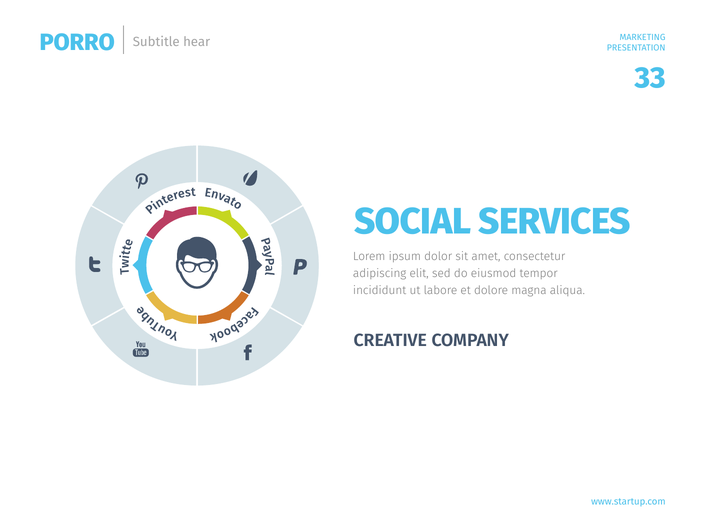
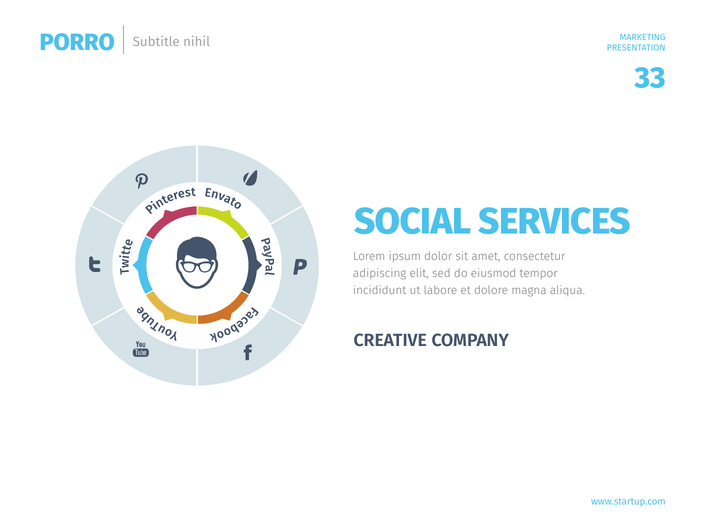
hear: hear -> nihil
